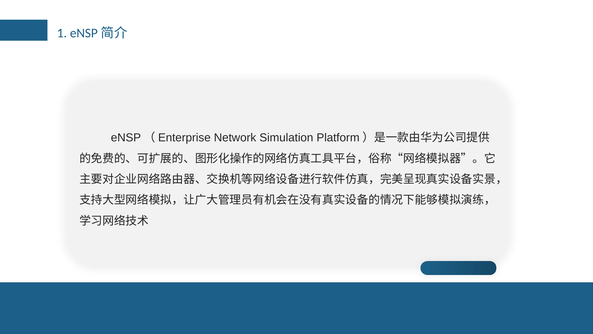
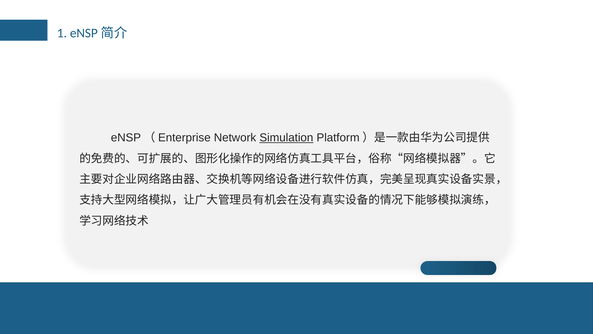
Simulation underline: none -> present
